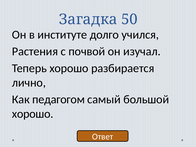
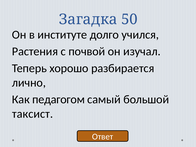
хорошо at (33, 114): хорошо -> таксист
